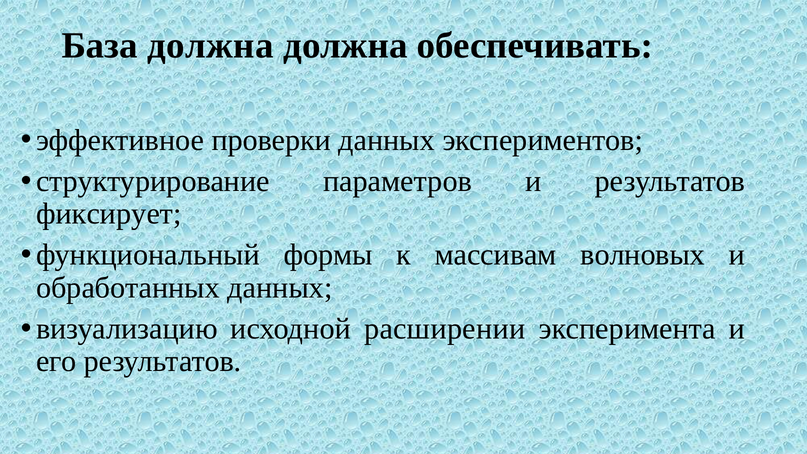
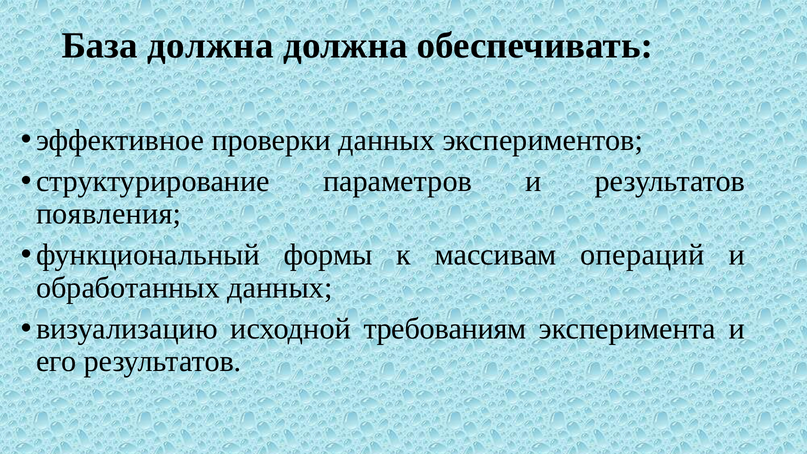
фиксирует: фиксирует -> появления
волновых: волновых -> операций
расширении: расширении -> требованиям
